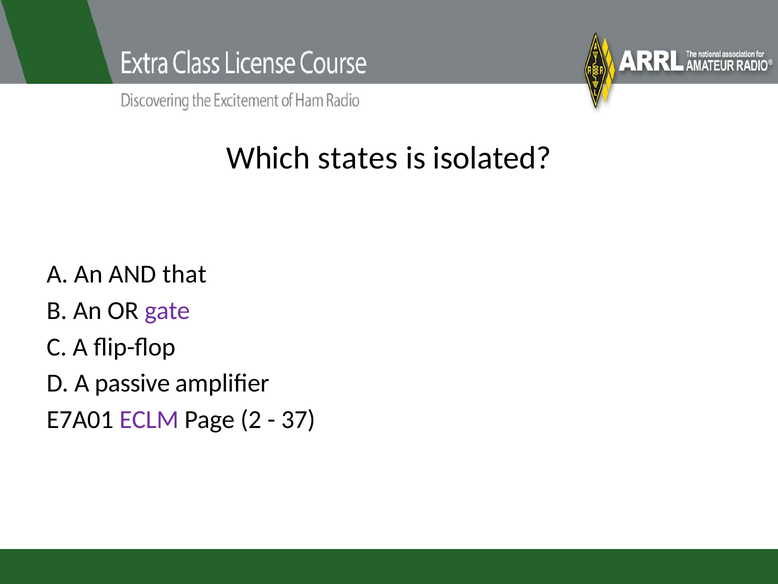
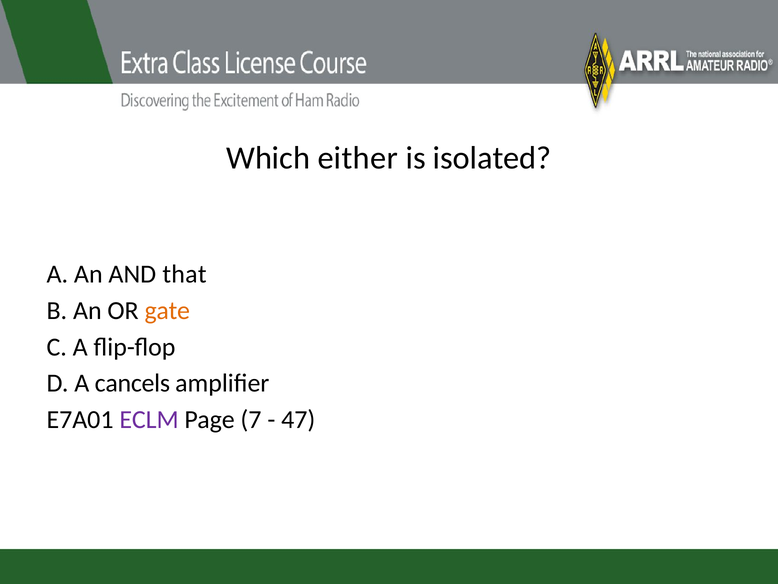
states: states -> either
gate colour: purple -> orange
passive: passive -> cancels
2: 2 -> 7
37: 37 -> 47
